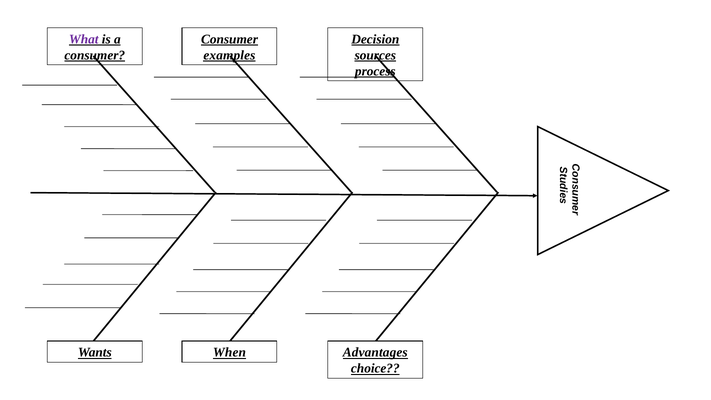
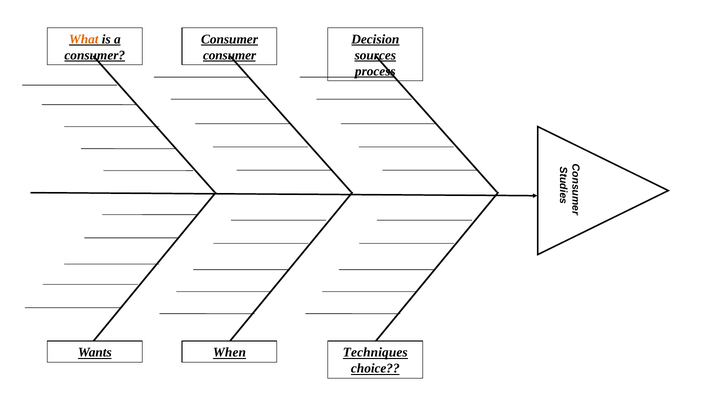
What colour: purple -> orange
examples at (229, 55): examples -> consumer
Advantages: Advantages -> Techniques
